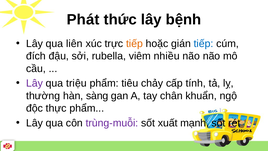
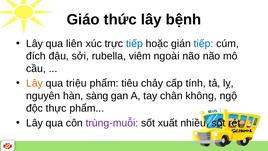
Phát: Phát -> Giáo
tiếp at (134, 44) colour: orange -> blue
nhiều: nhiều -> ngoài
Lây at (35, 83) colour: purple -> orange
thường: thường -> nguyên
khuẩn: khuẩn -> không
mạnh: mạnh -> nhiều
